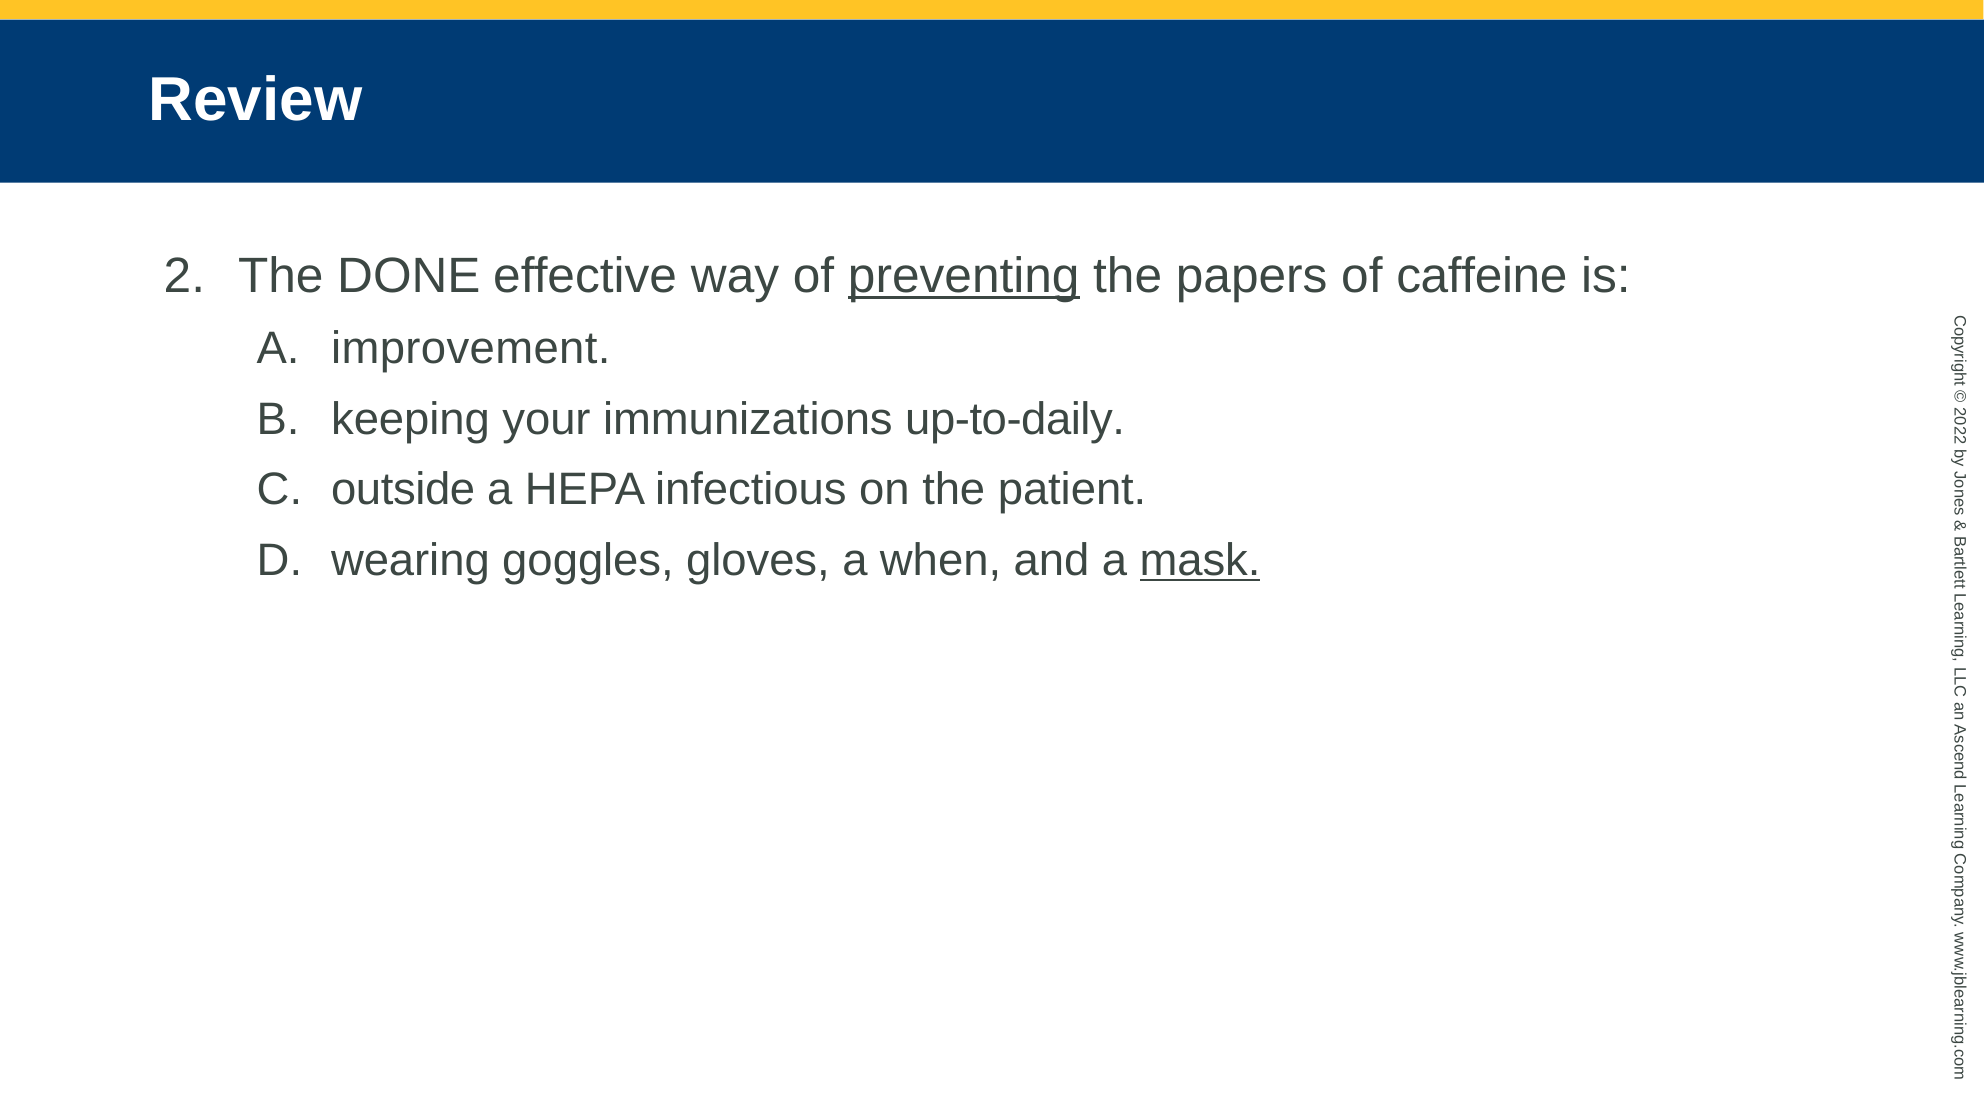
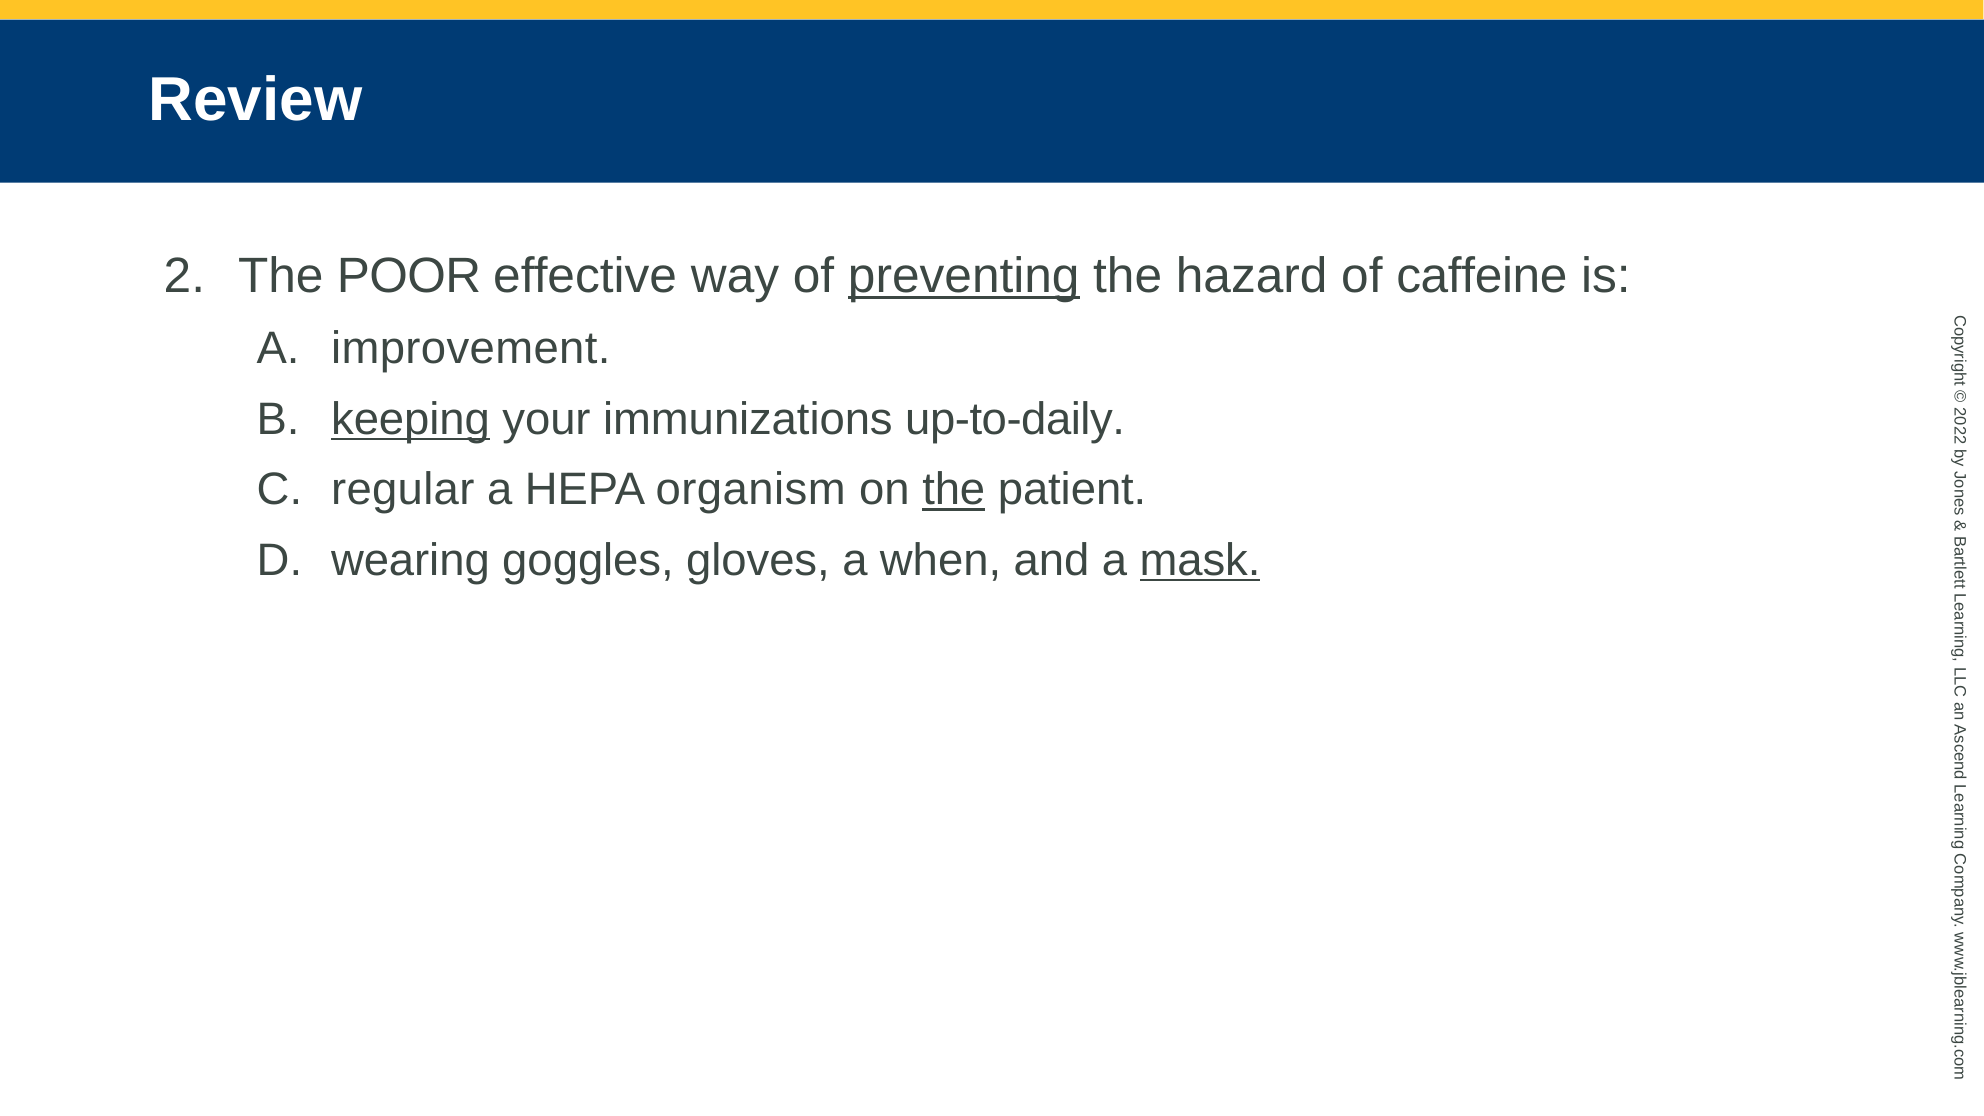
DONE: DONE -> POOR
papers: papers -> hazard
keeping underline: none -> present
outside: outside -> regular
infectious: infectious -> organism
the at (954, 490) underline: none -> present
